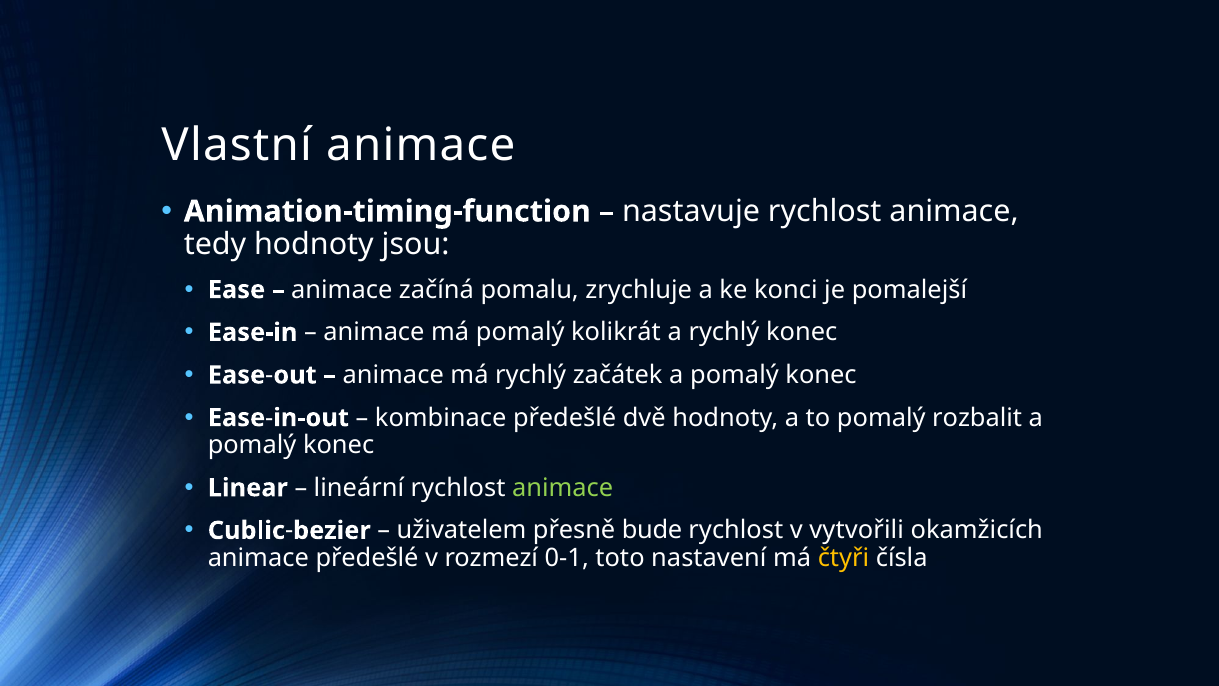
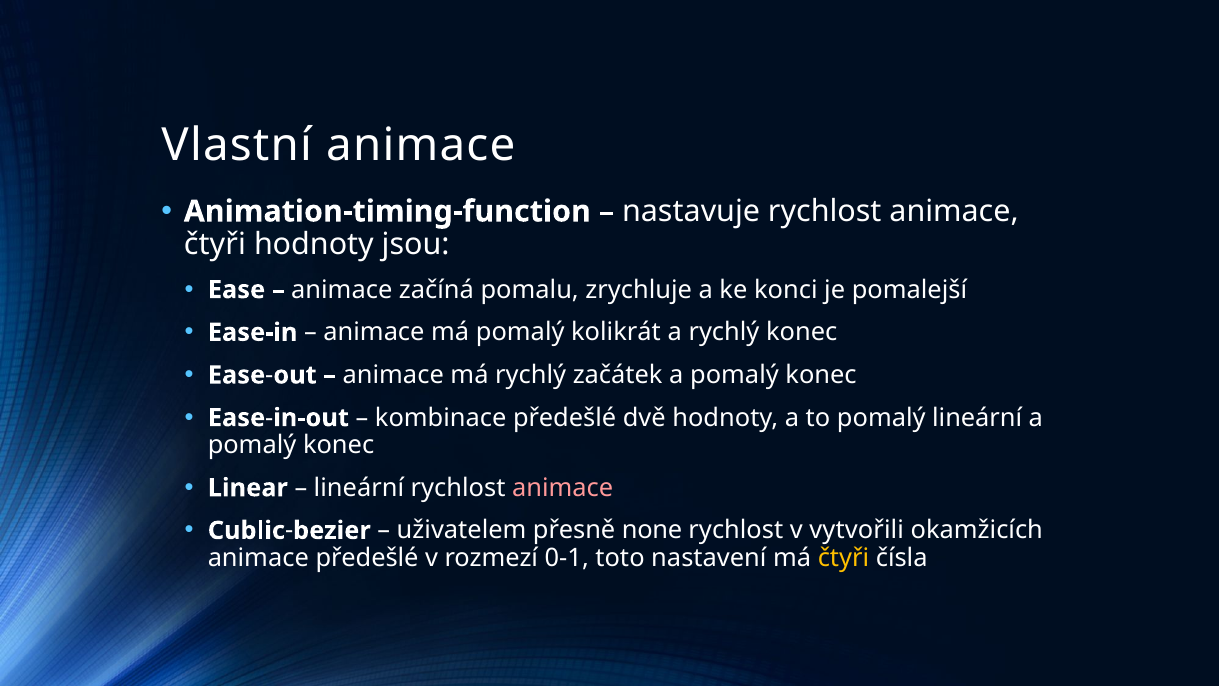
tedy at (215, 244): tedy -> čtyři
pomalý rozbalit: rozbalit -> lineární
animace at (563, 488) colour: light green -> pink
bude: bude -> none
